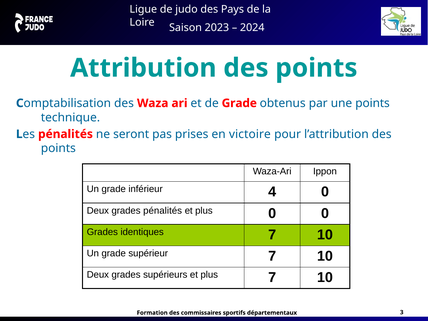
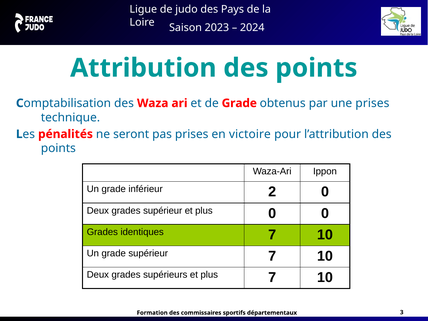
une points: points -> prises
4: 4 -> 2
grades pénalités: pénalités -> supérieur
